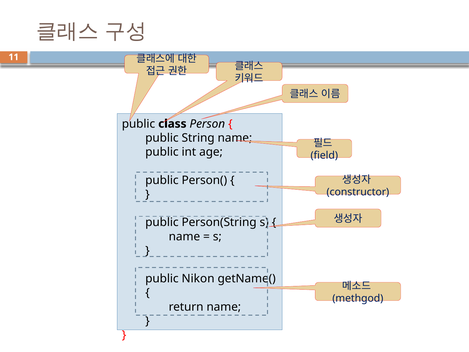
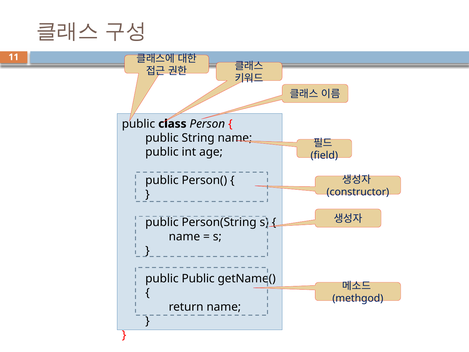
public Nikon: Nikon -> Public
